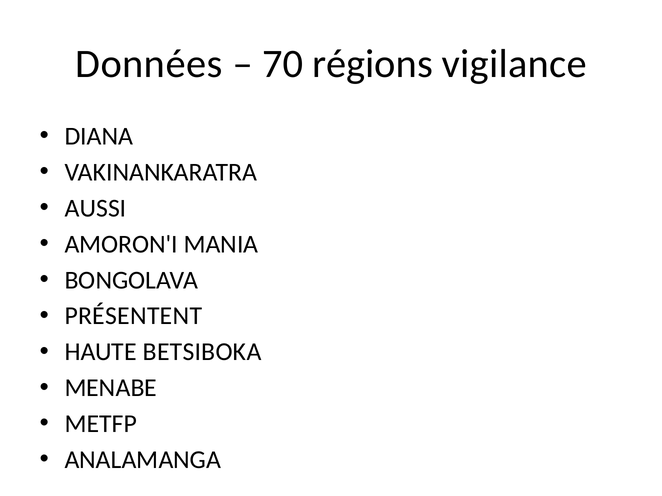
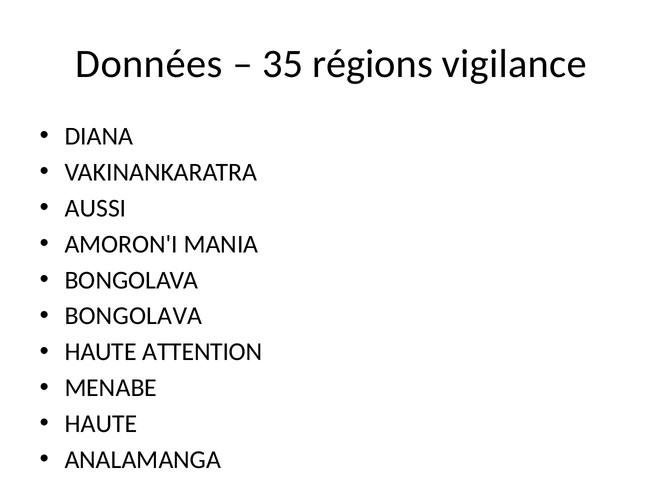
70: 70 -> 35
PRÉSENTENT at (133, 316): PRÉSENTENT -> BONGOLAVA
BETSIBOKA: BETSIBOKA -> ATTENTION
METFP at (101, 424): METFP -> HAUTE
